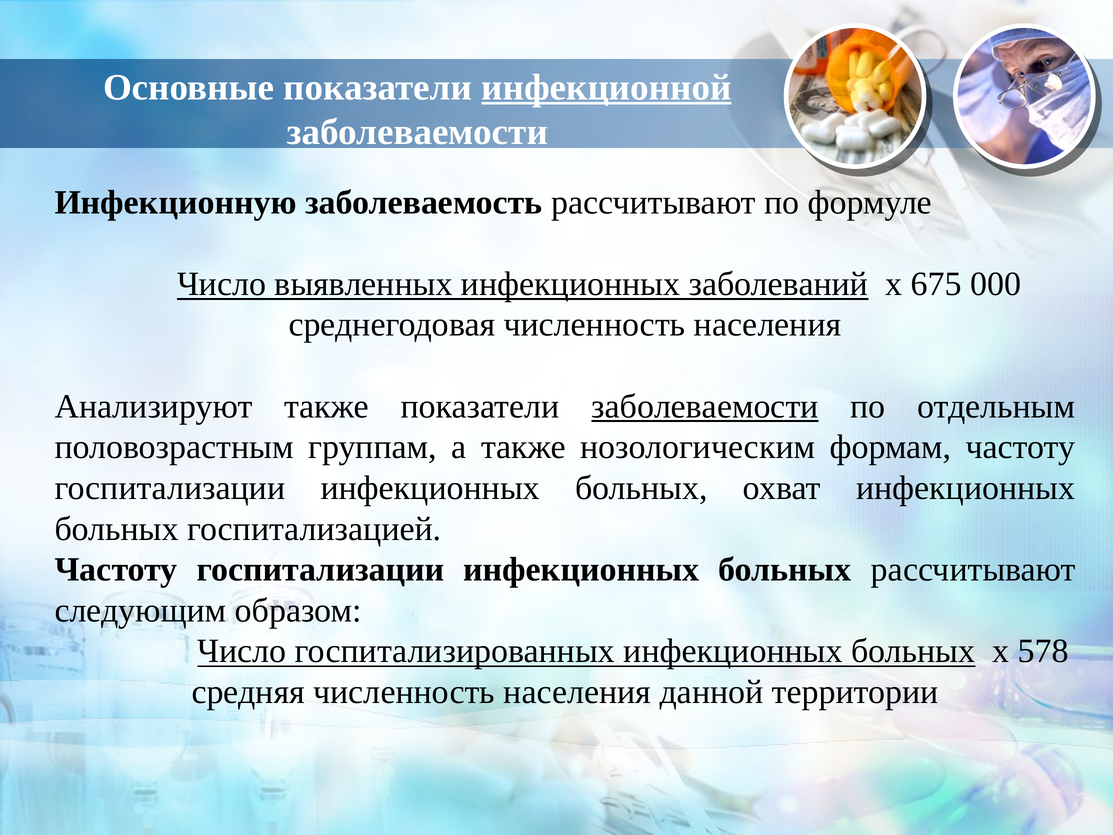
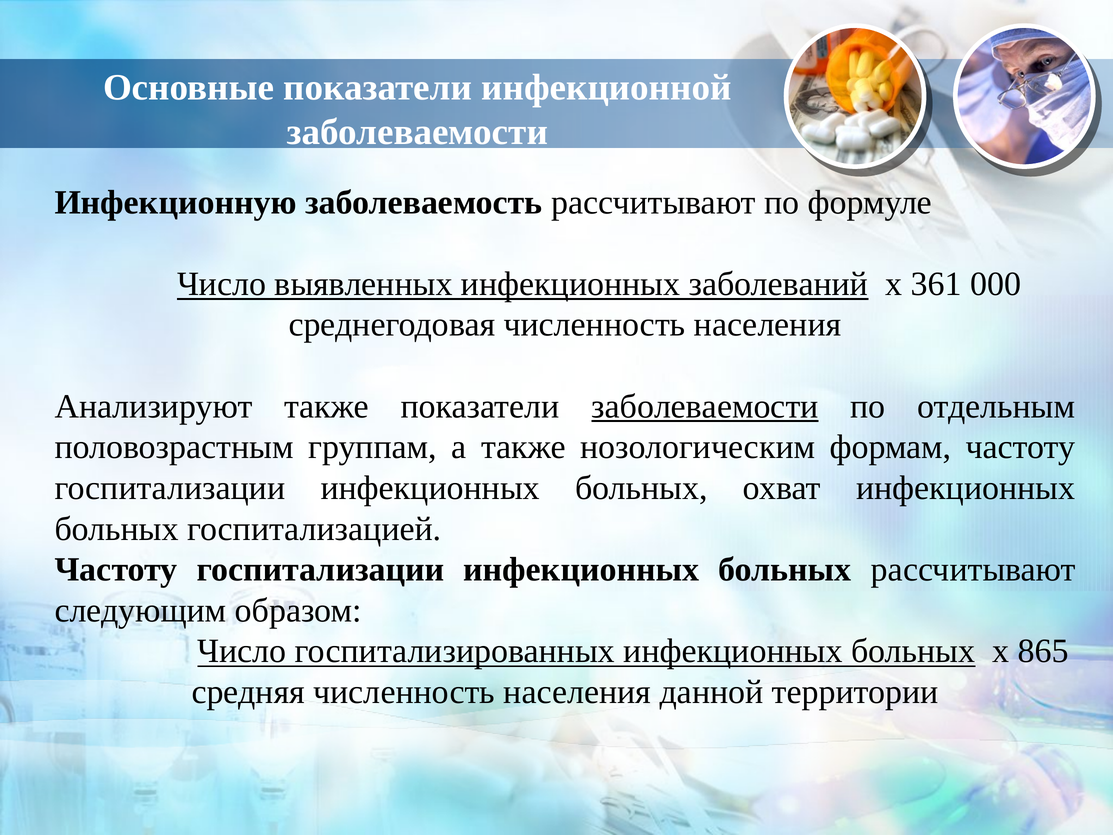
инфекционной underline: present -> none
675: 675 -> 361
578: 578 -> 865
